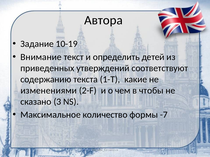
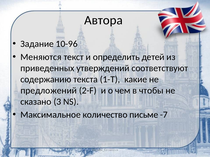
10-19: 10-19 -> 10-96
Внимание: Внимание -> Меняются
изменениями: изменениями -> предложений
формы: формы -> письме
